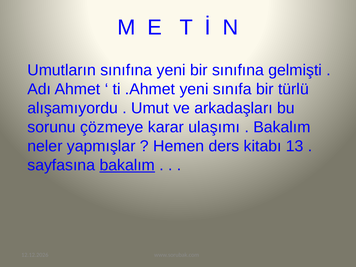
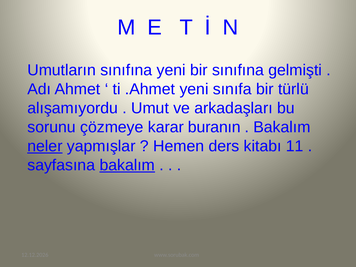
ulaşımı: ulaşımı -> buranın
neler underline: none -> present
13: 13 -> 11
